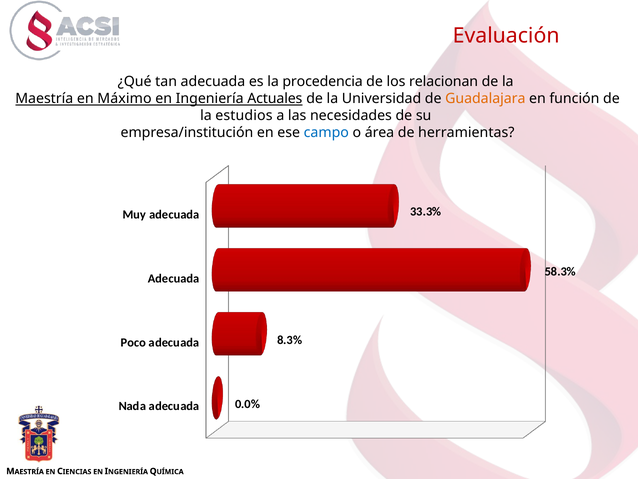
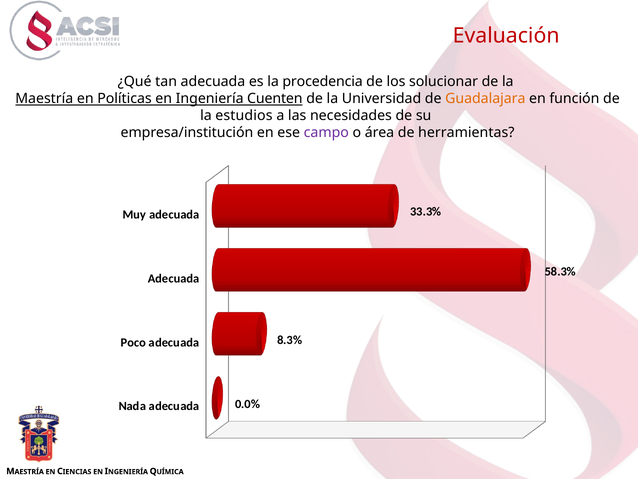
relacionan: relacionan -> solucionar
Máximo: Máximo -> Políticas
Actuales: Actuales -> Cuenten
campo colour: blue -> purple
